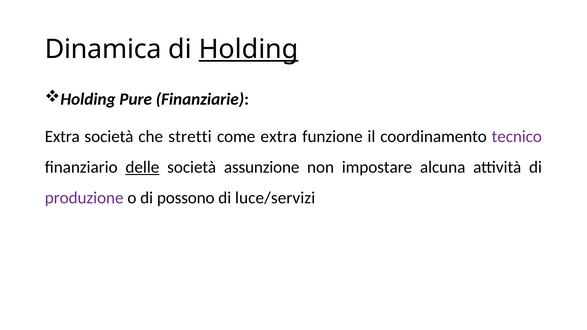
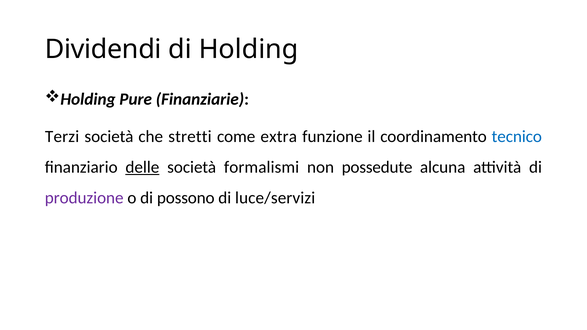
Dinamica: Dinamica -> Dividendi
Holding at (249, 49) underline: present -> none
Extra at (62, 136): Extra -> Terzi
tecnico colour: purple -> blue
assunzione: assunzione -> formalismi
impostare: impostare -> possedute
